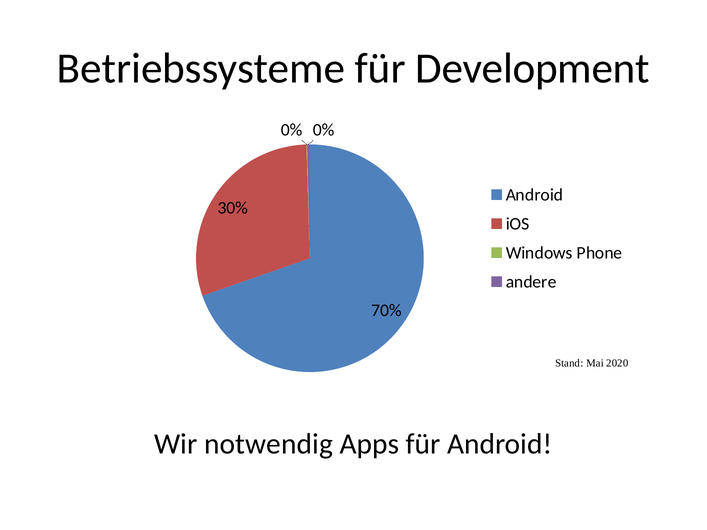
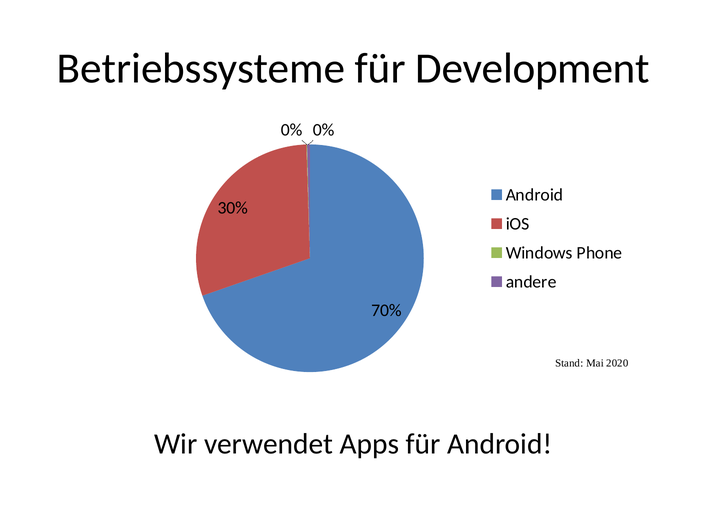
notwendig: notwendig -> verwendet
